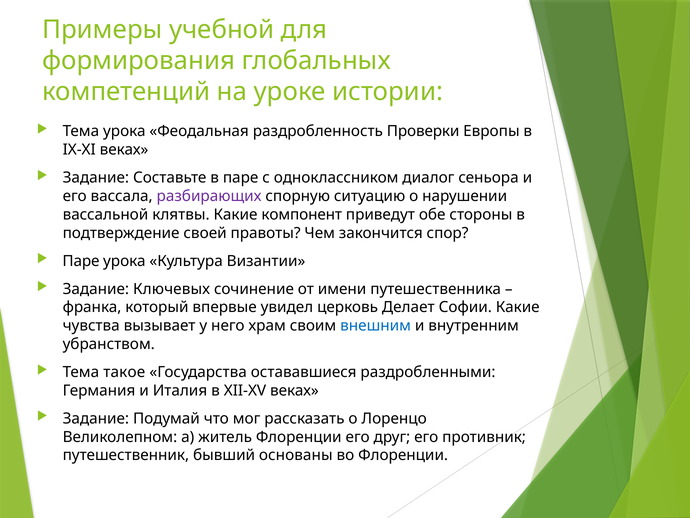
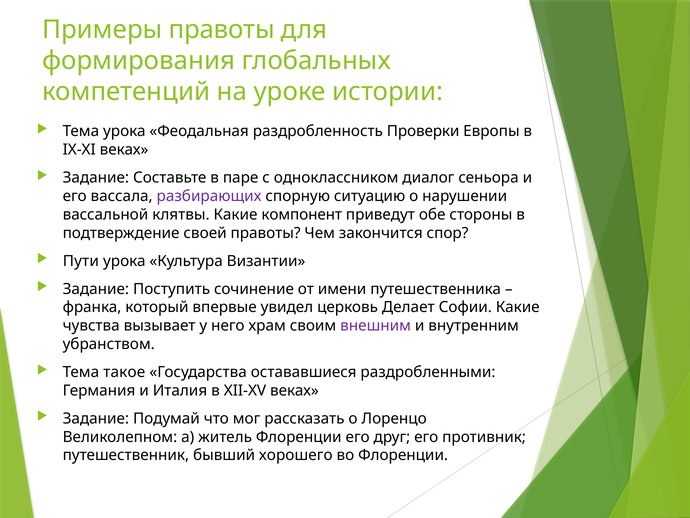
Примеры учебной: учебной -> правоты
Паре at (81, 261): Паре -> Пути
Ключевых: Ключевых -> Поступить
внешним colour: blue -> purple
основаны: основаны -> хорошего
